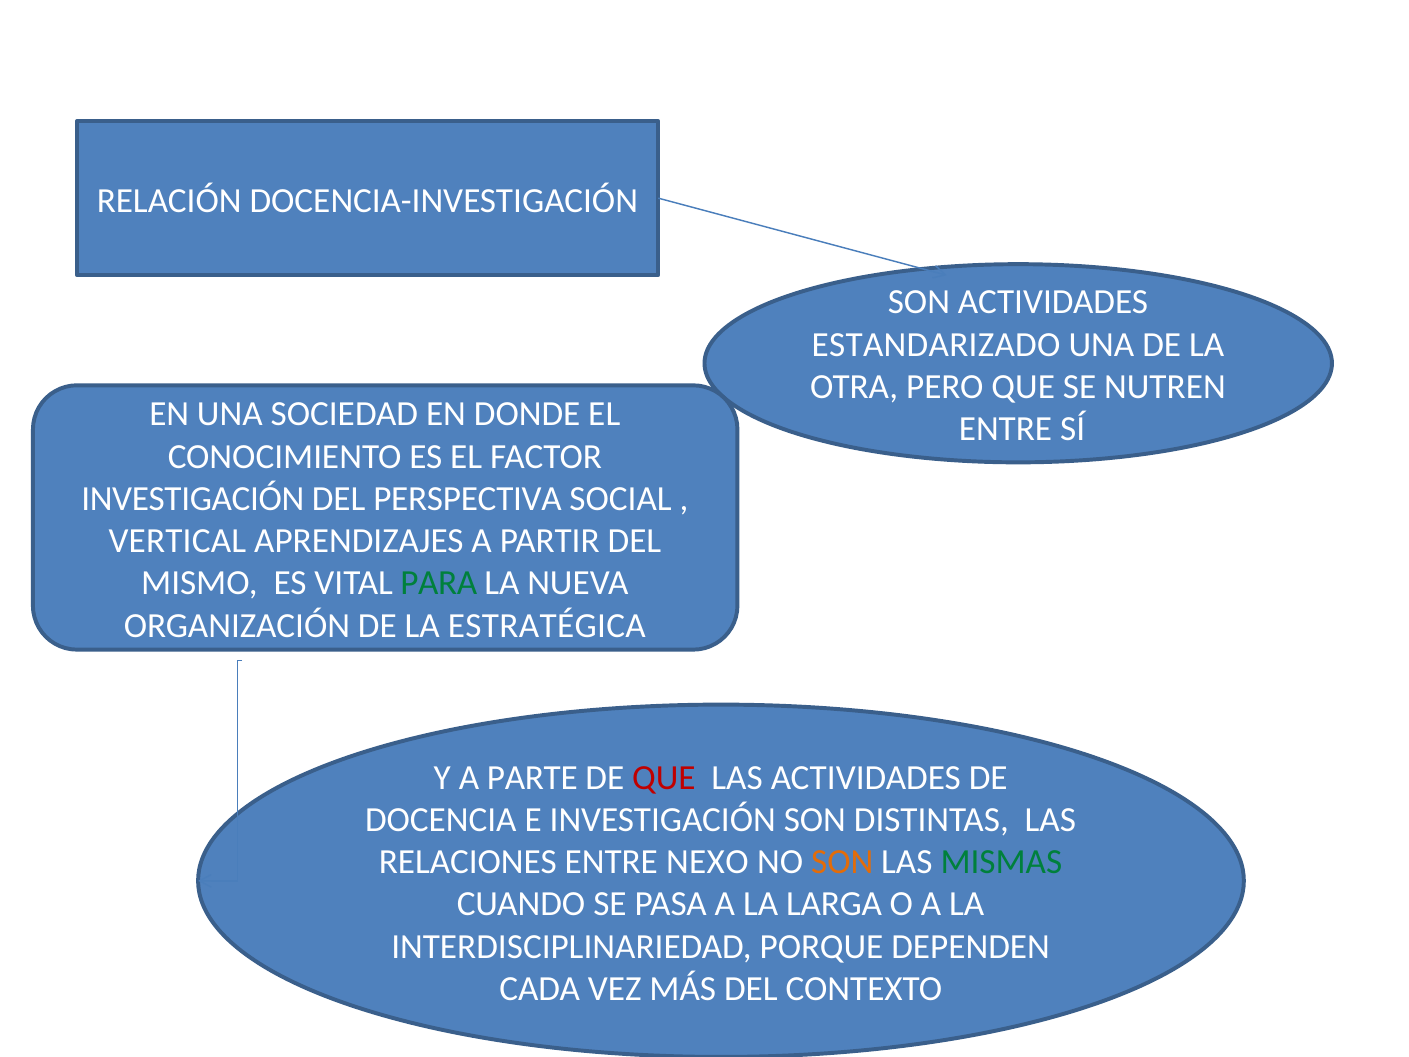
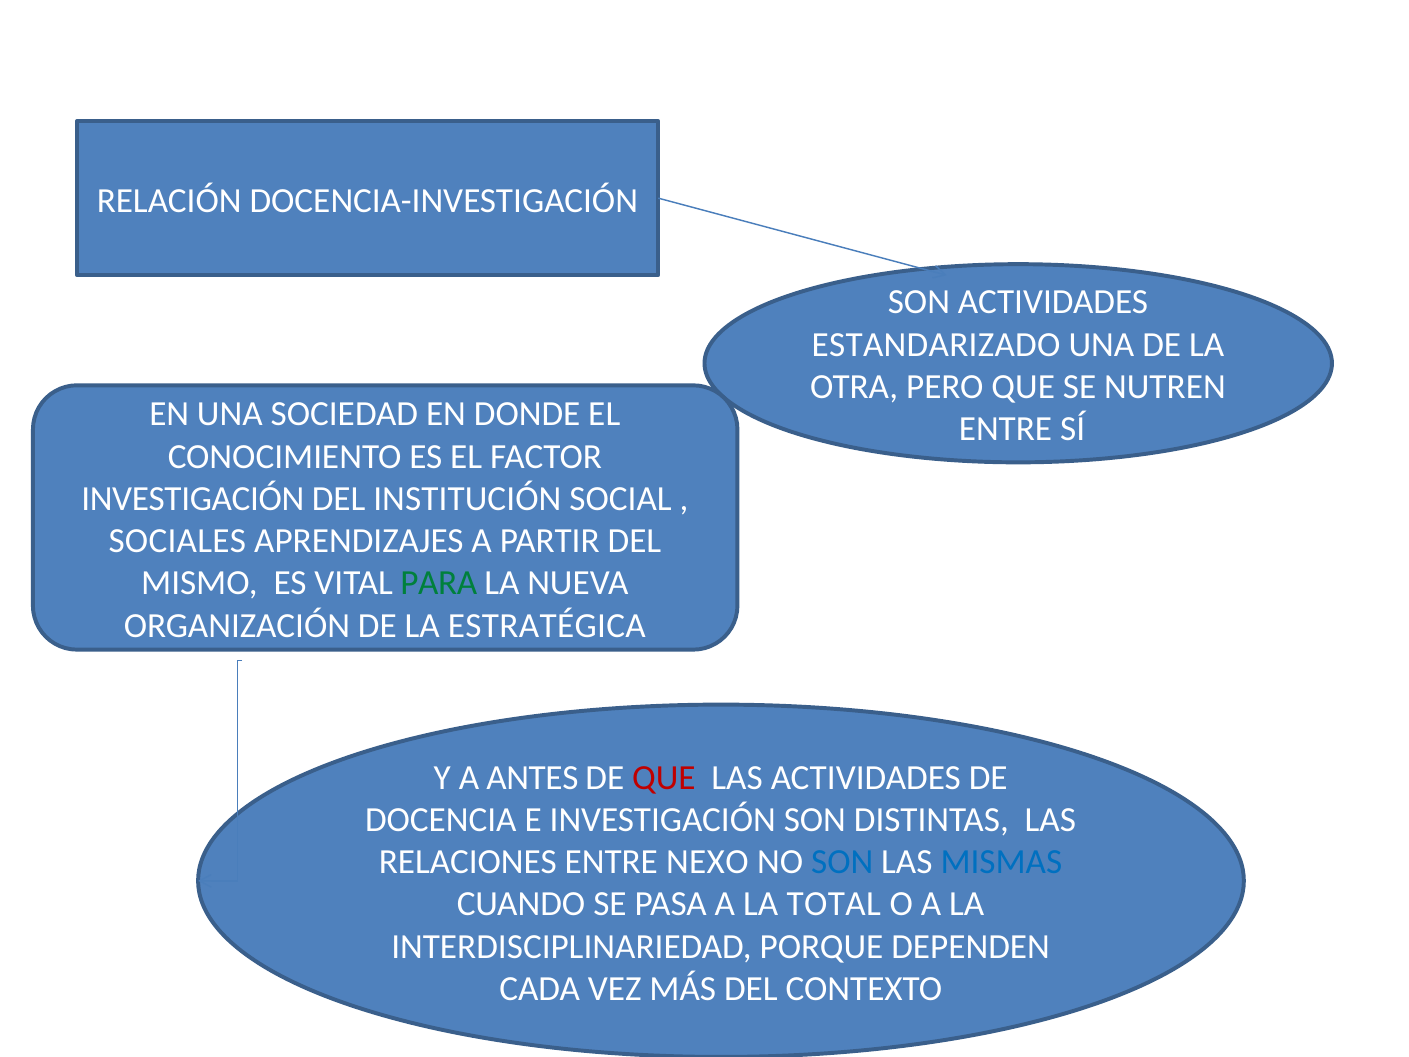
PERSPECTIVA: PERSPECTIVA -> INSTITUCIÓN
VERTICAL: VERTICAL -> SOCIALES
PARTE: PARTE -> ANTES
SON at (842, 862) colour: orange -> blue
MISMAS colour: green -> blue
LARGA: LARGA -> TOTAL
